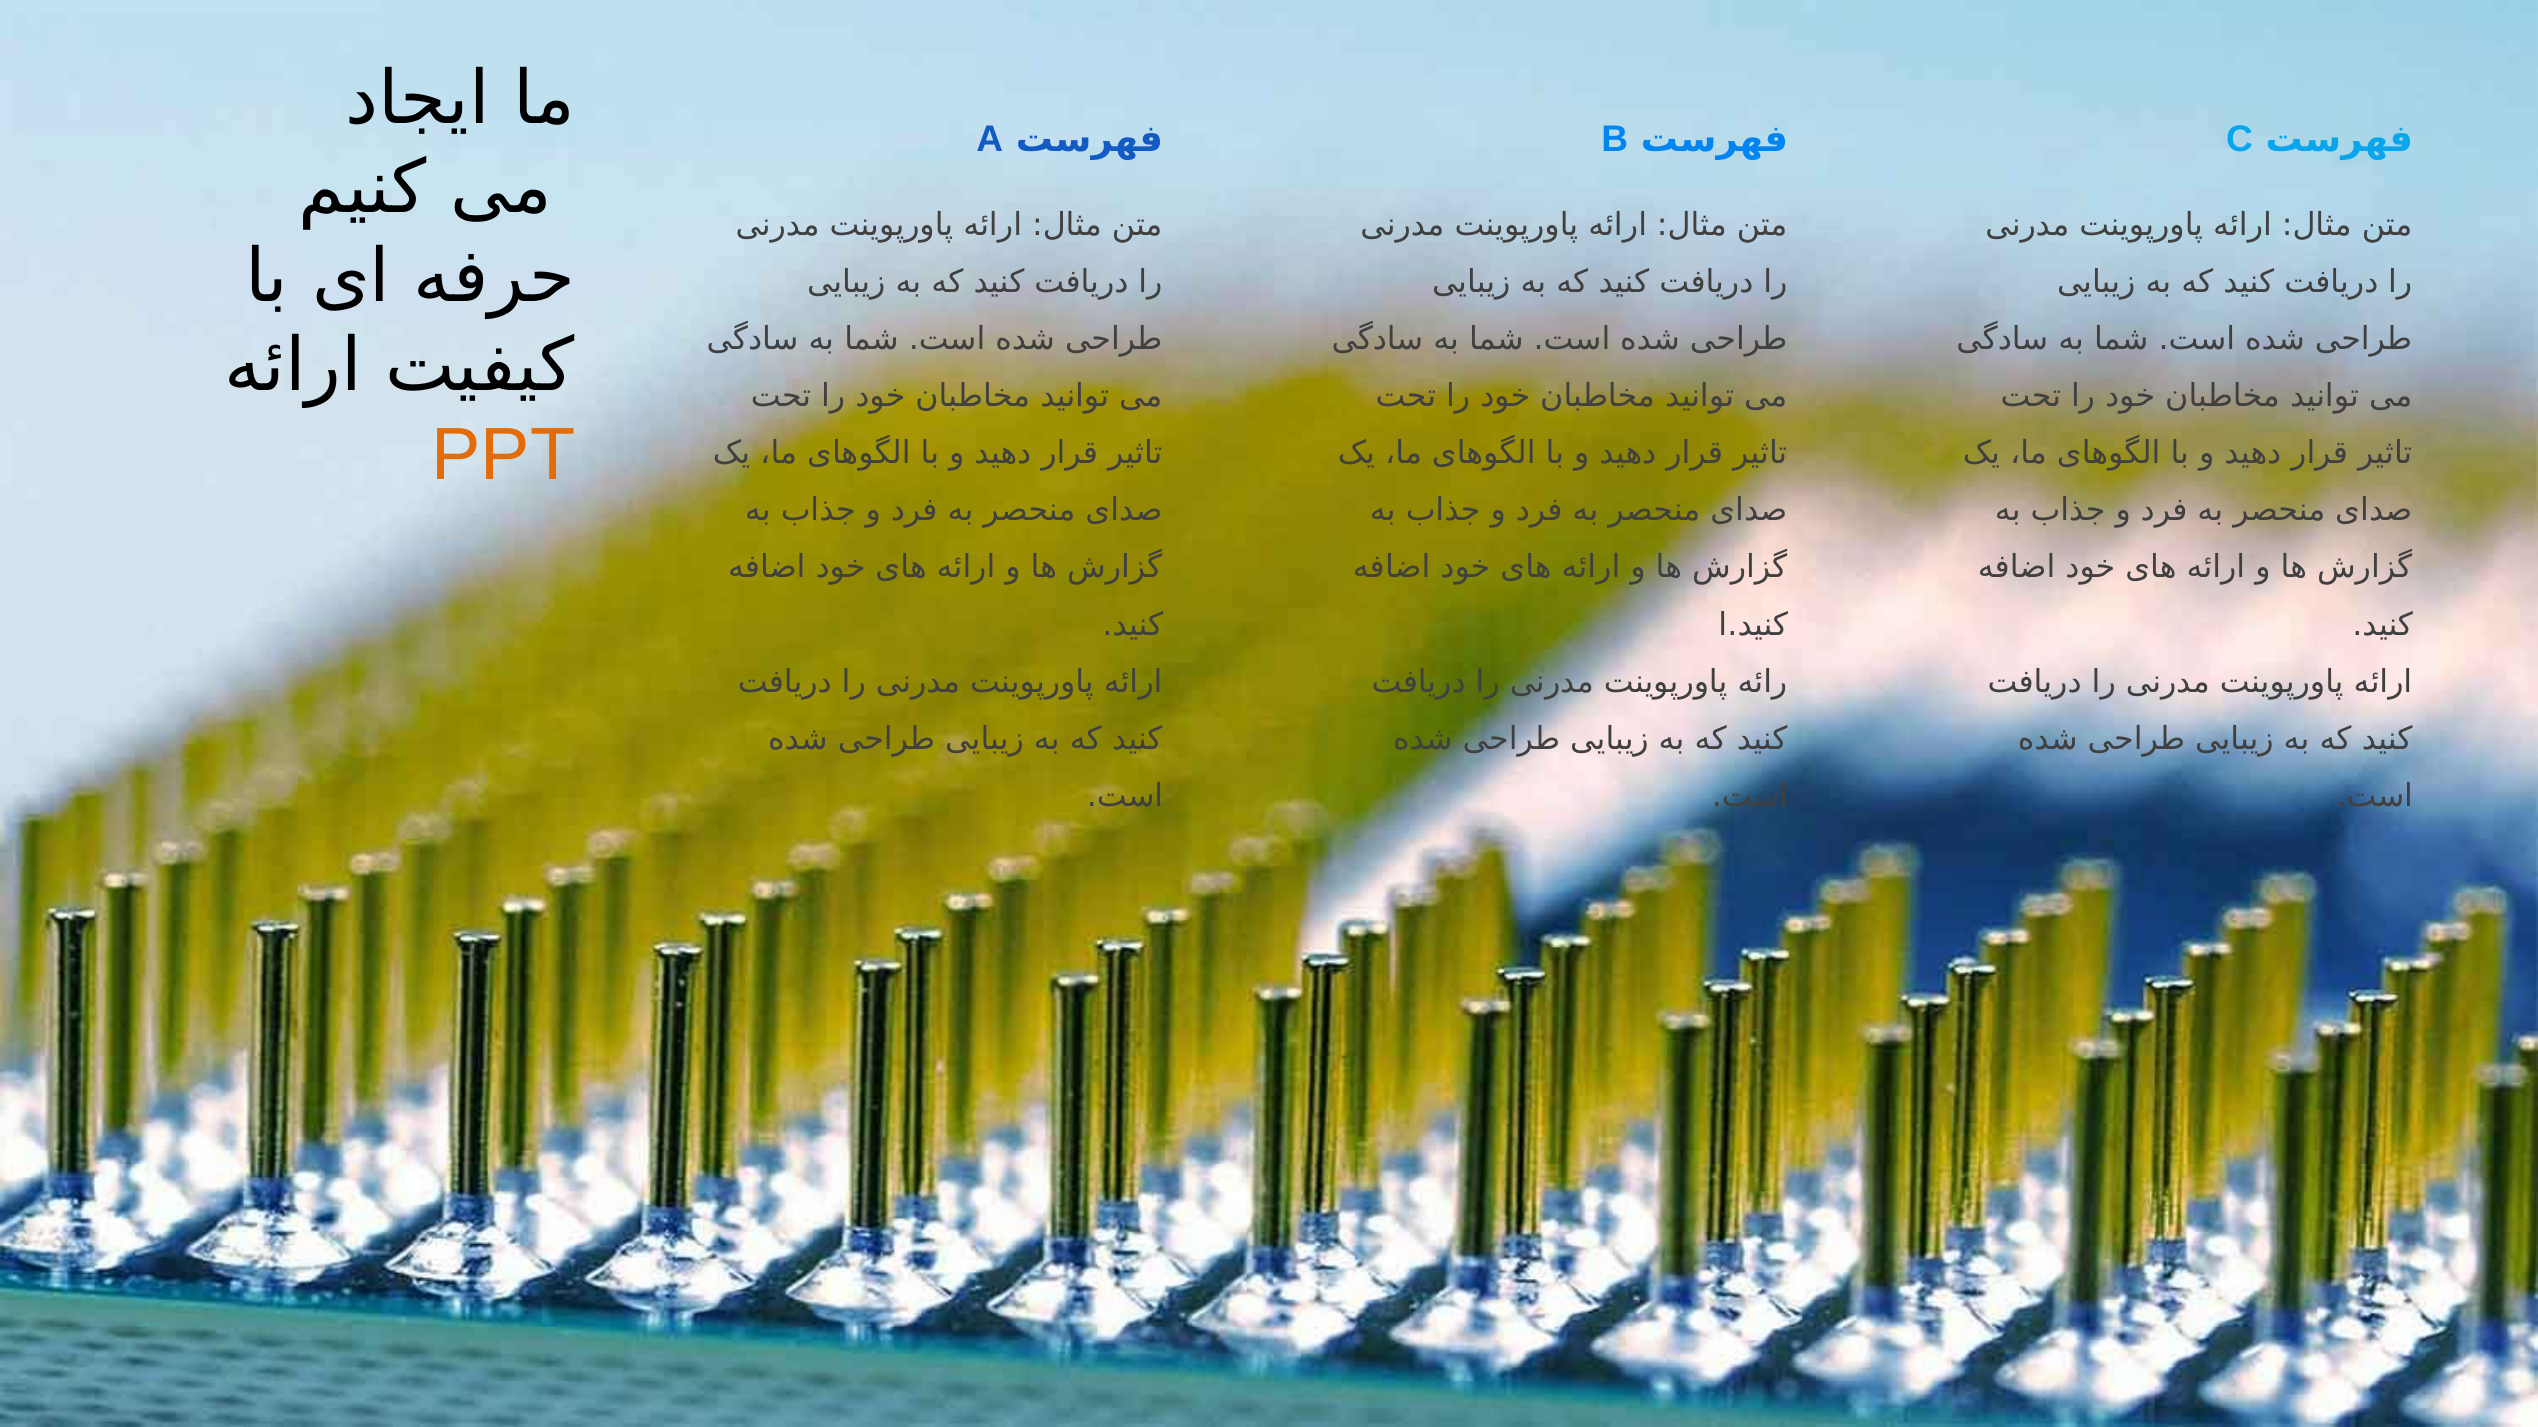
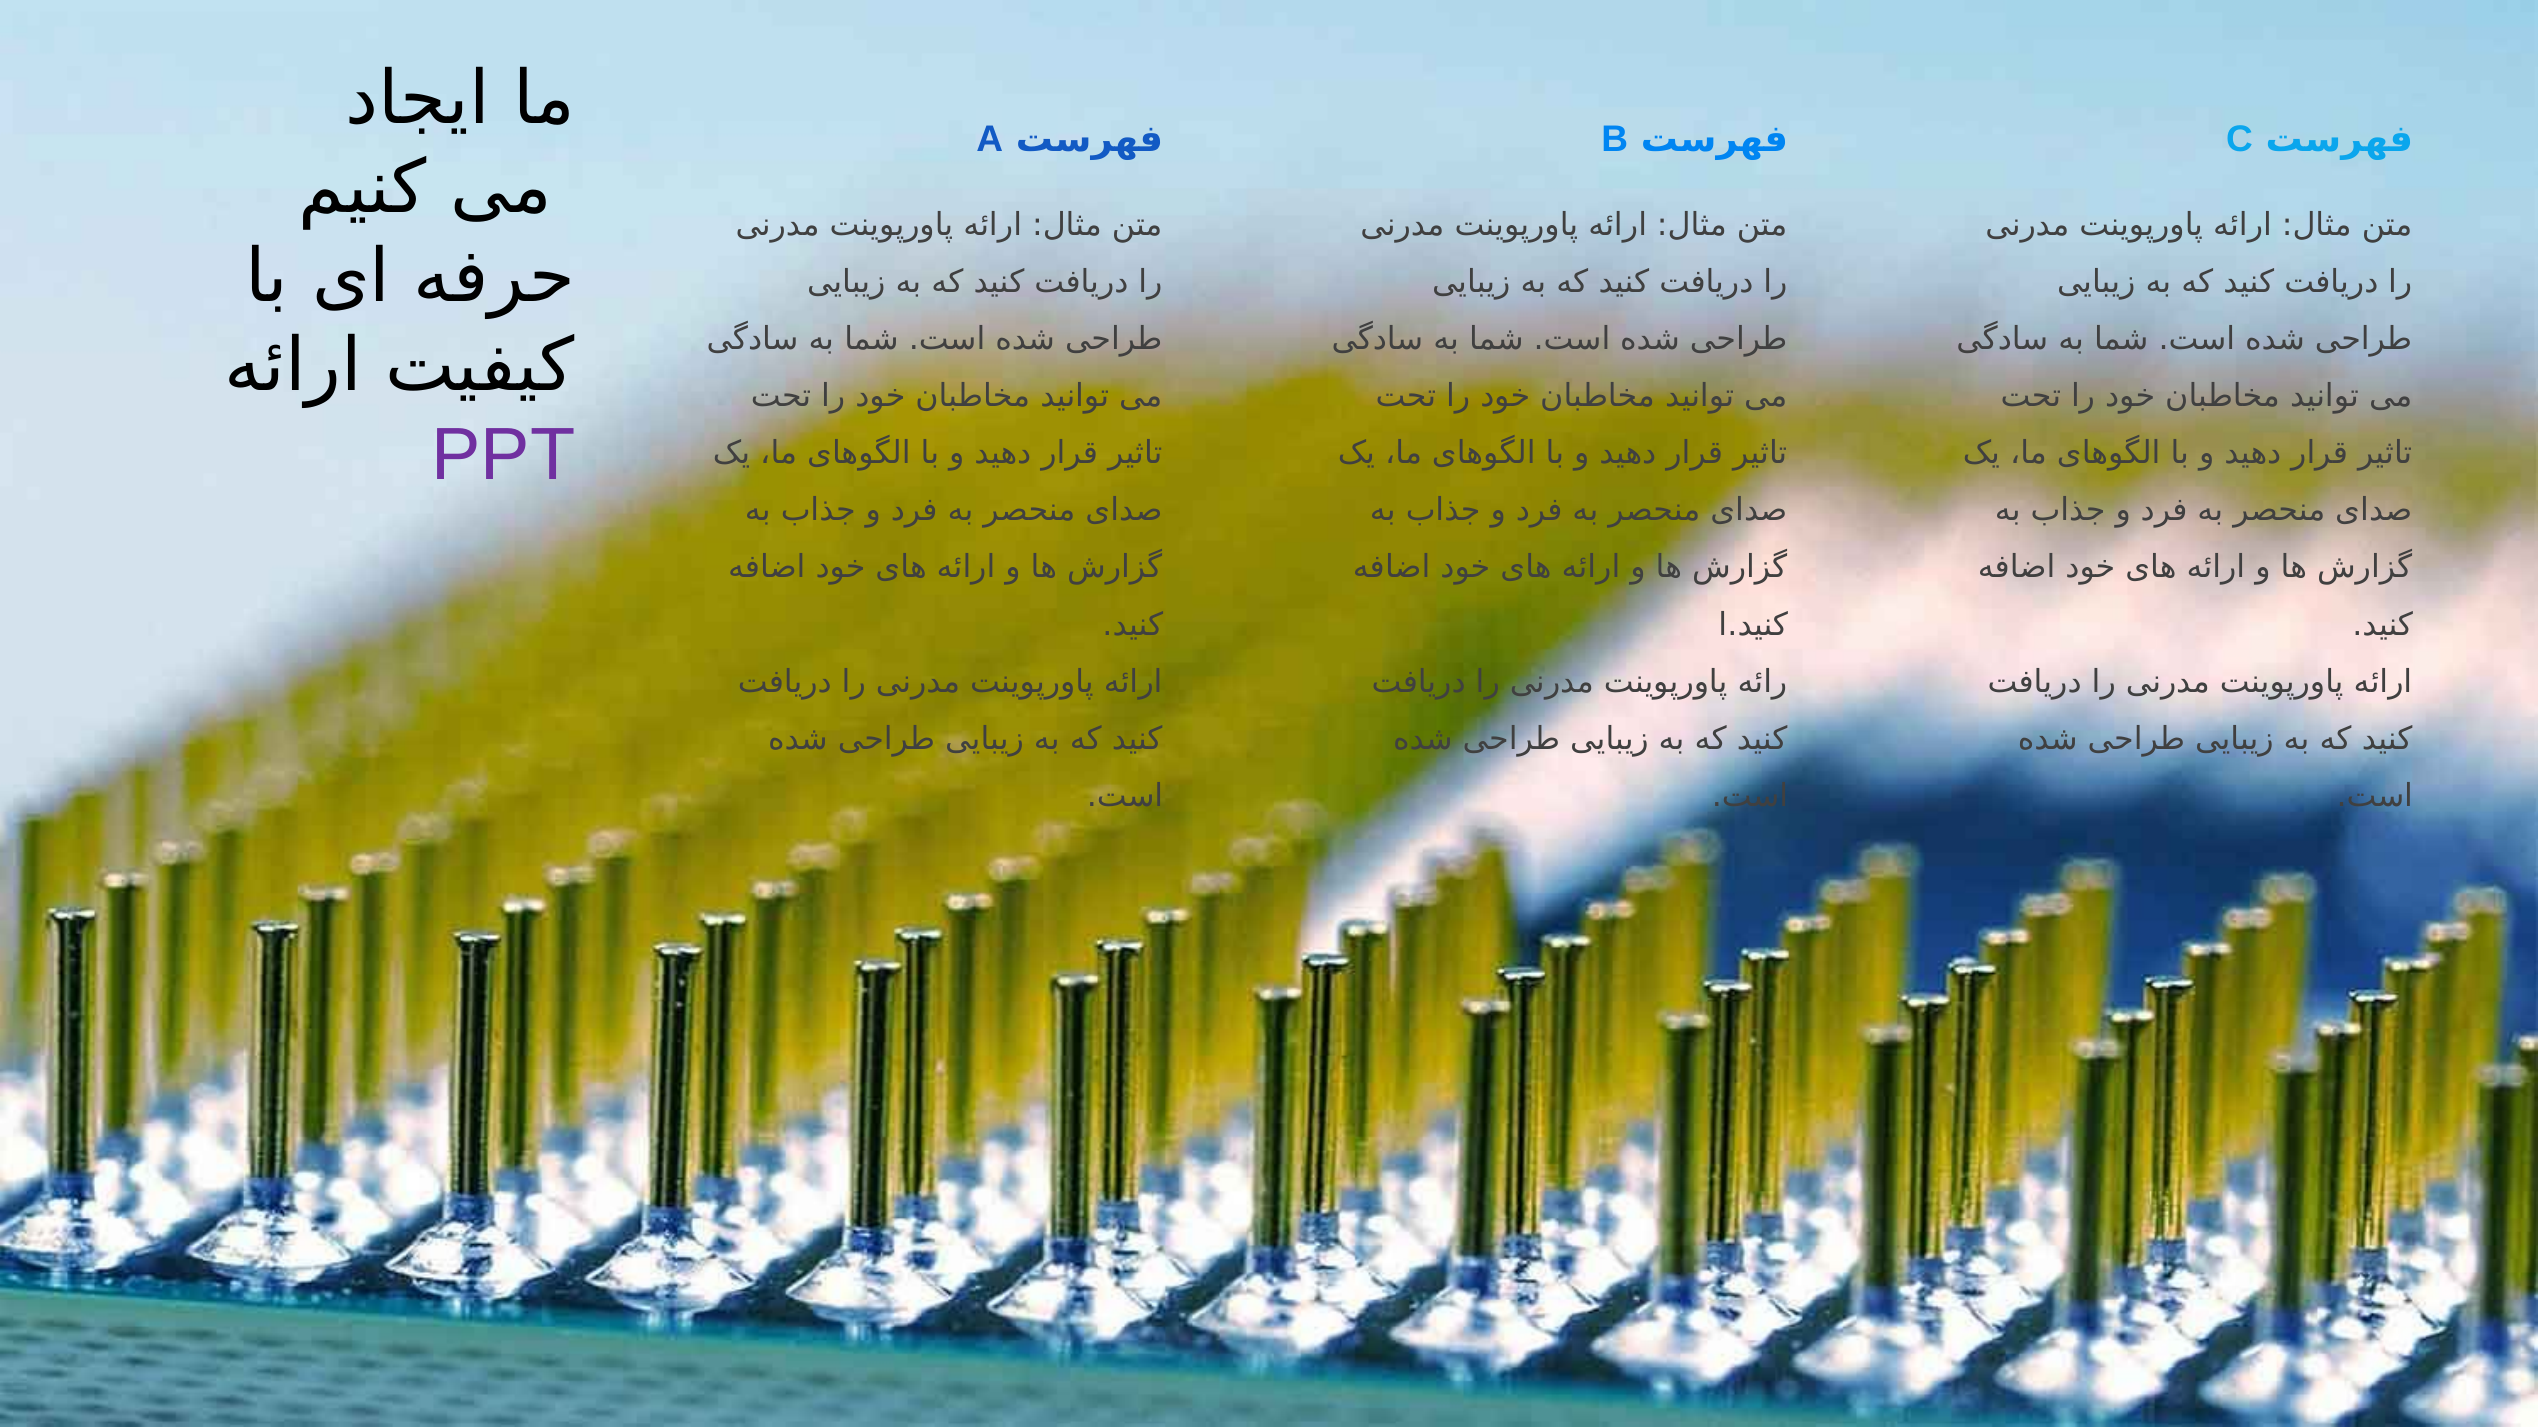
PPT colour: orange -> purple
